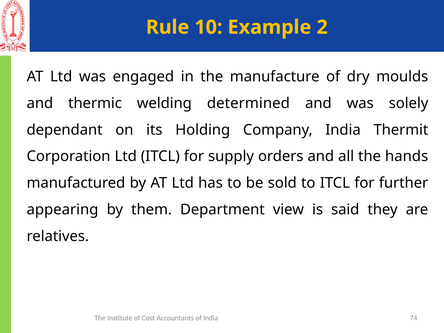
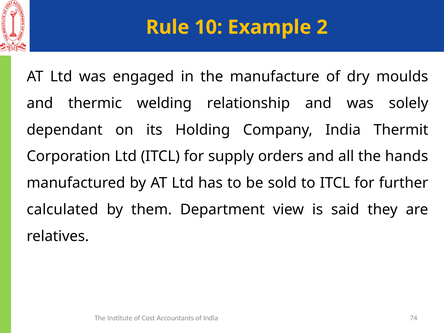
determined: determined -> relationship
appearing: appearing -> calculated
